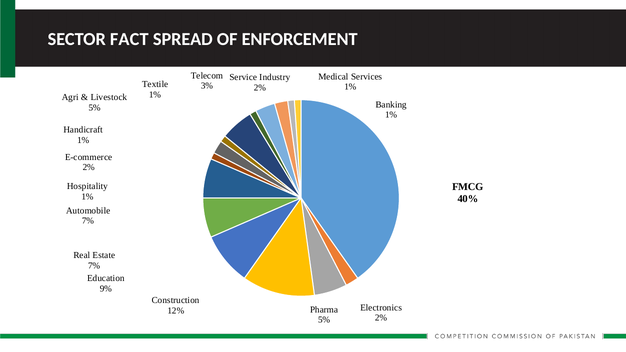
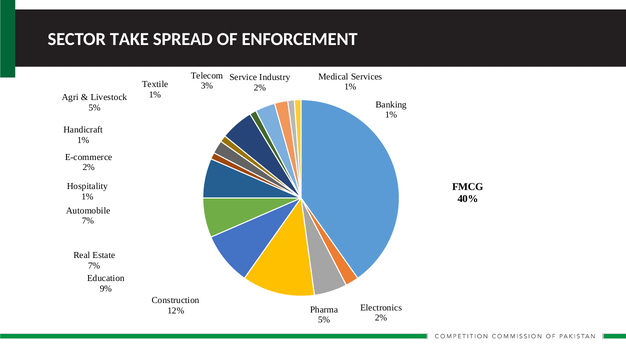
FACT: FACT -> TAKE
